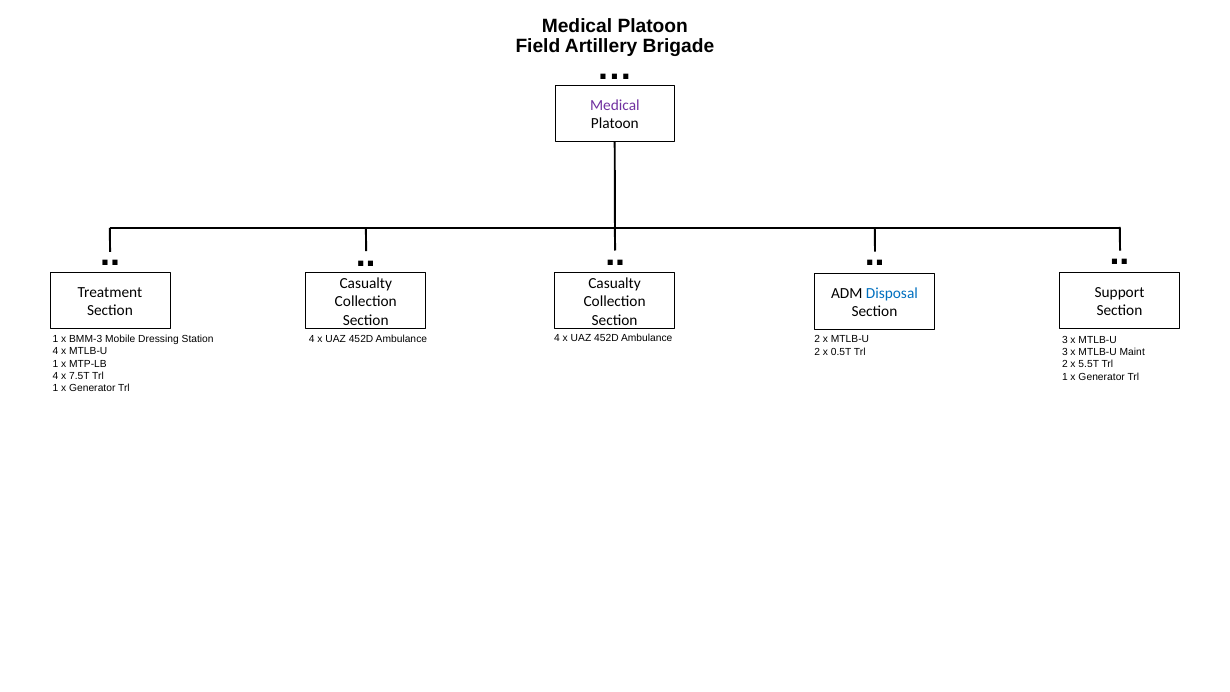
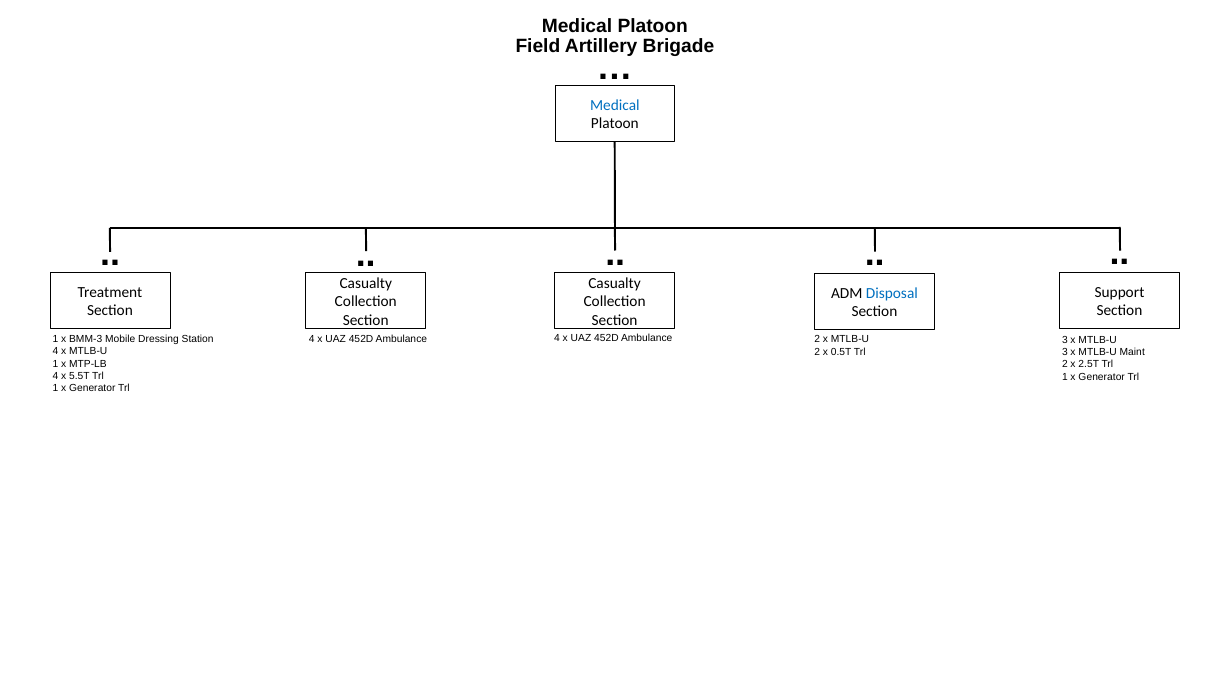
Medical at (615, 105) colour: purple -> blue
5.5T: 5.5T -> 2.5T
7.5T: 7.5T -> 5.5T
